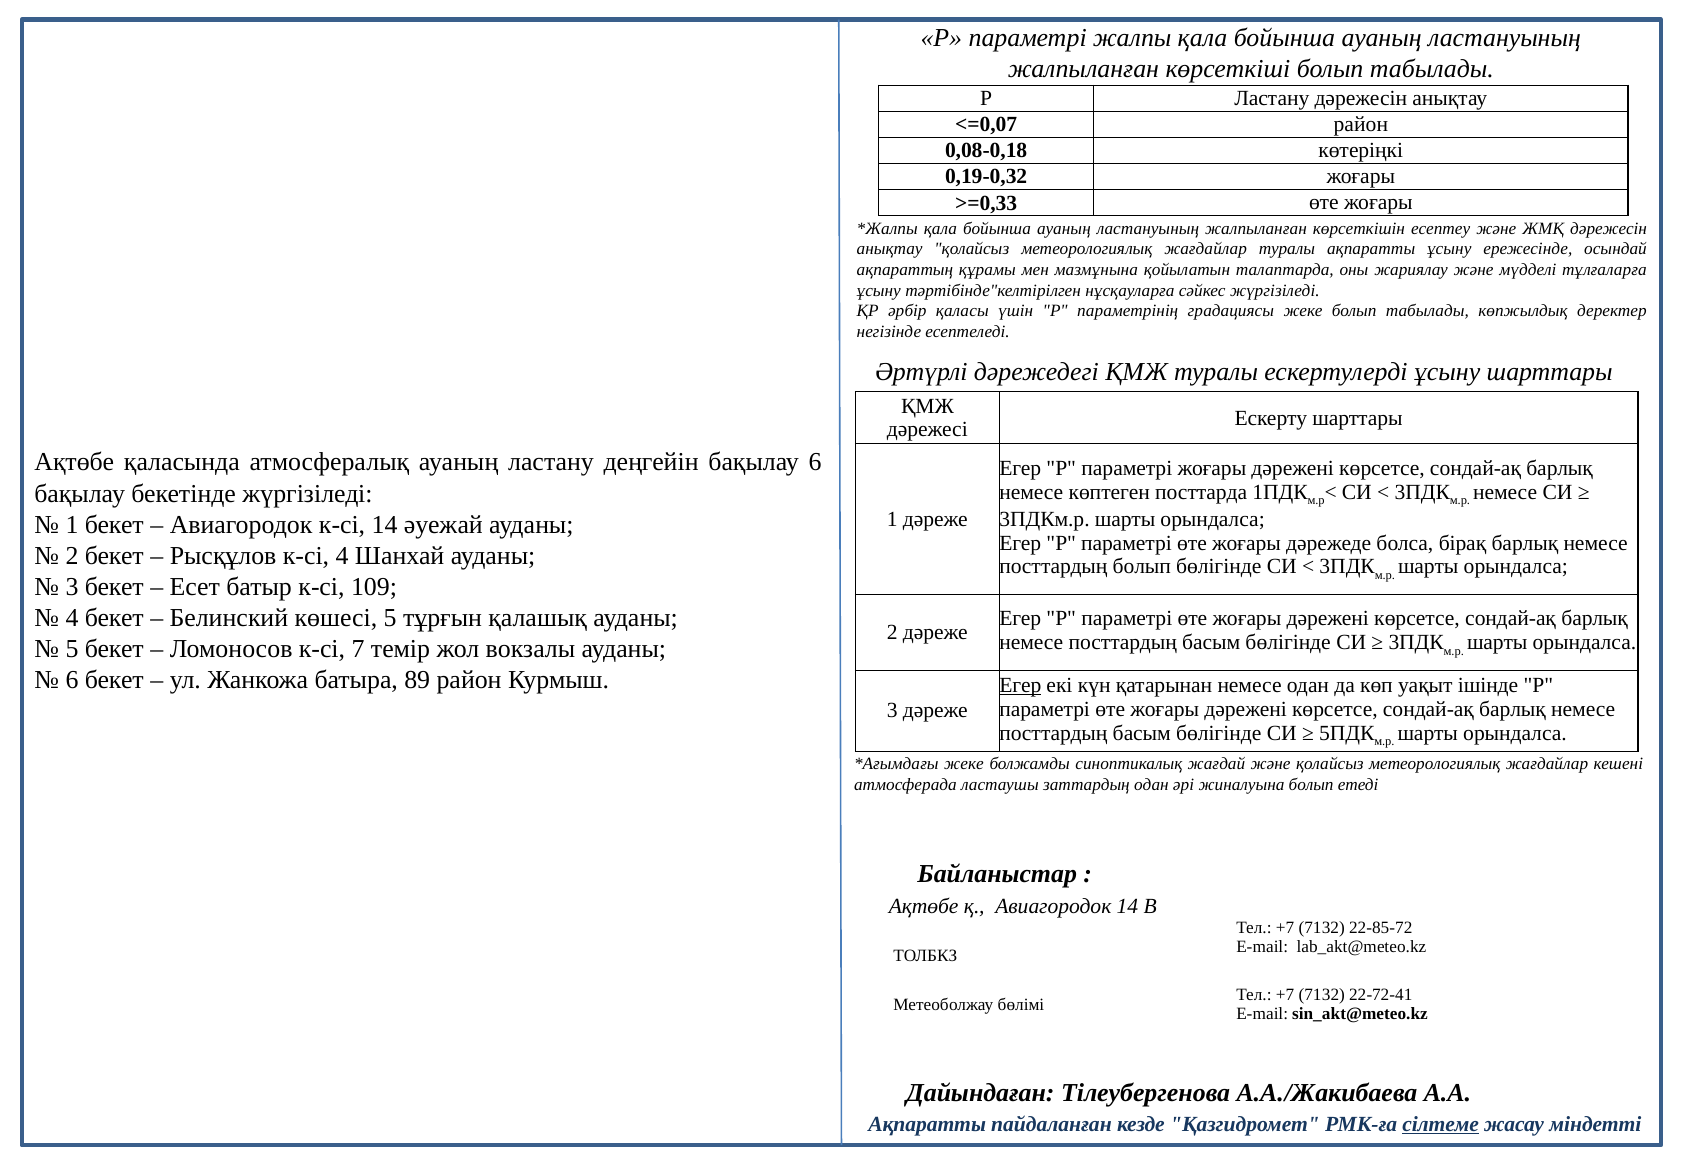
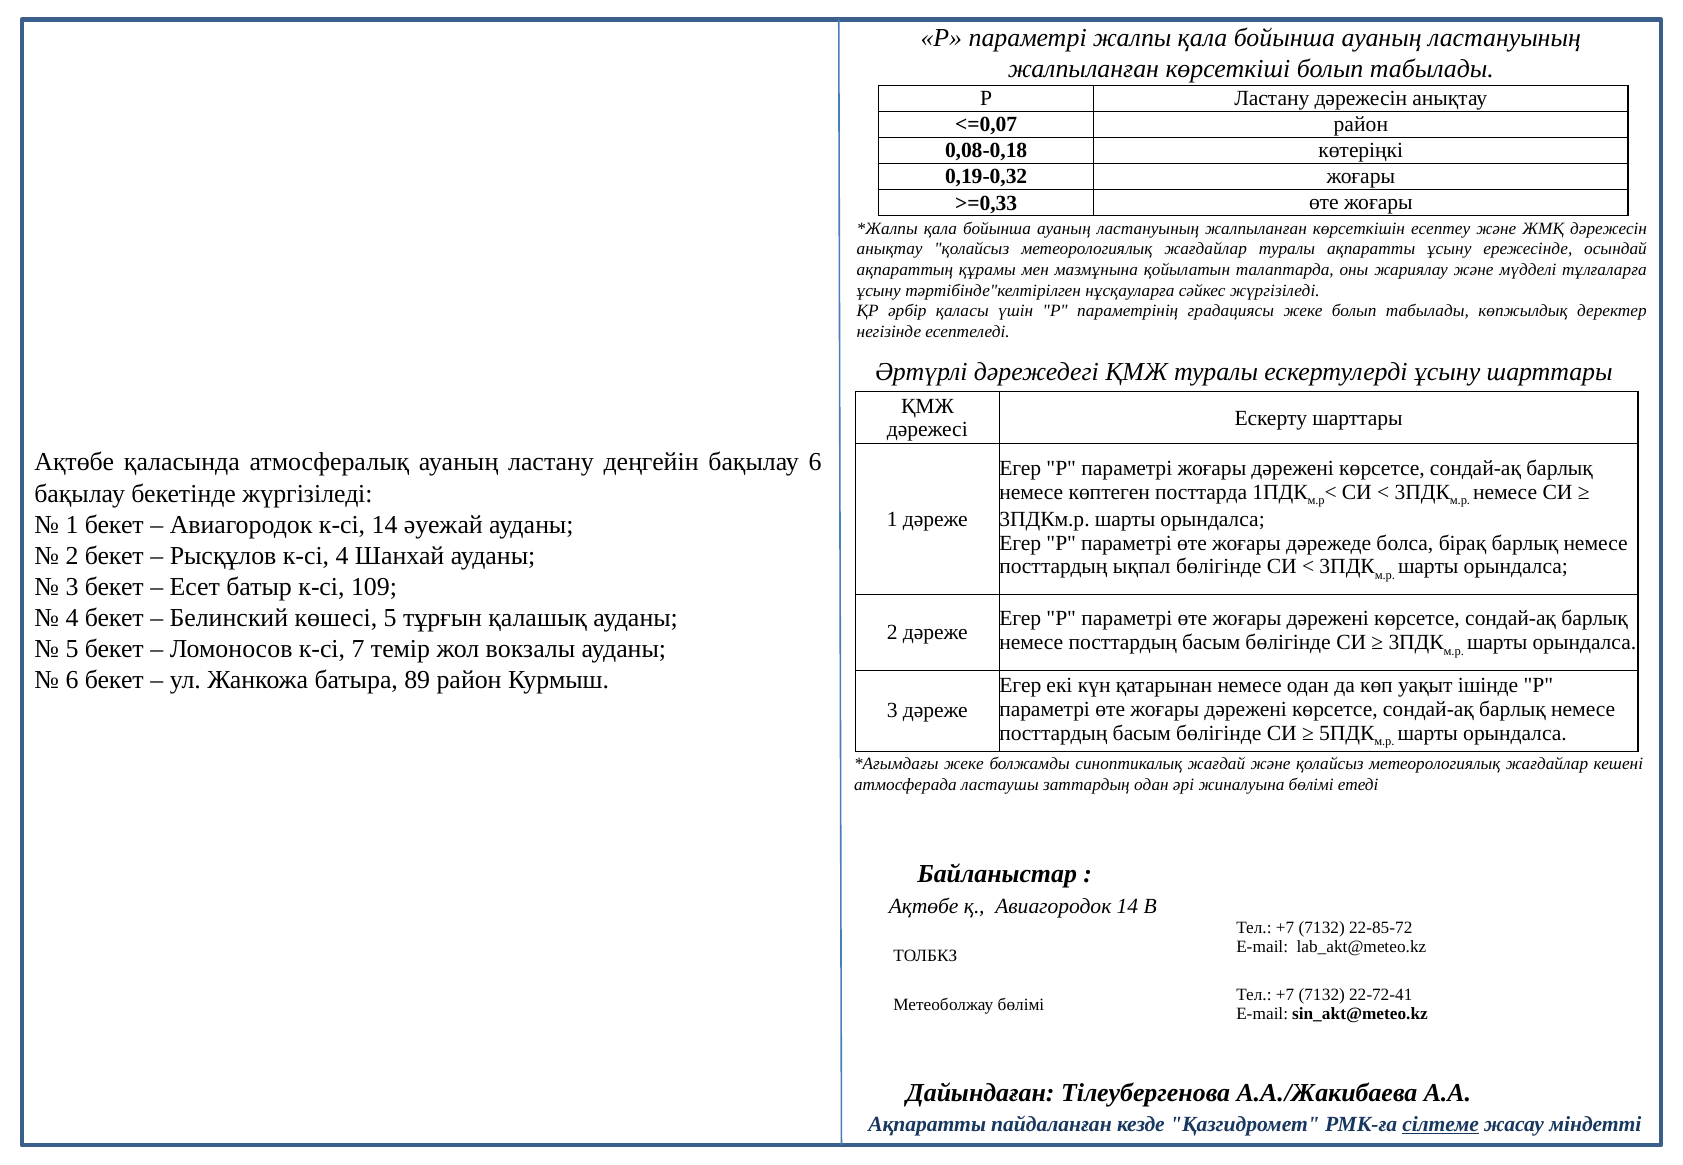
посттардың болып: болып -> ықпал
Егер at (1020, 685) underline: present -> none
жиналуына болып: болып -> бөлімі
